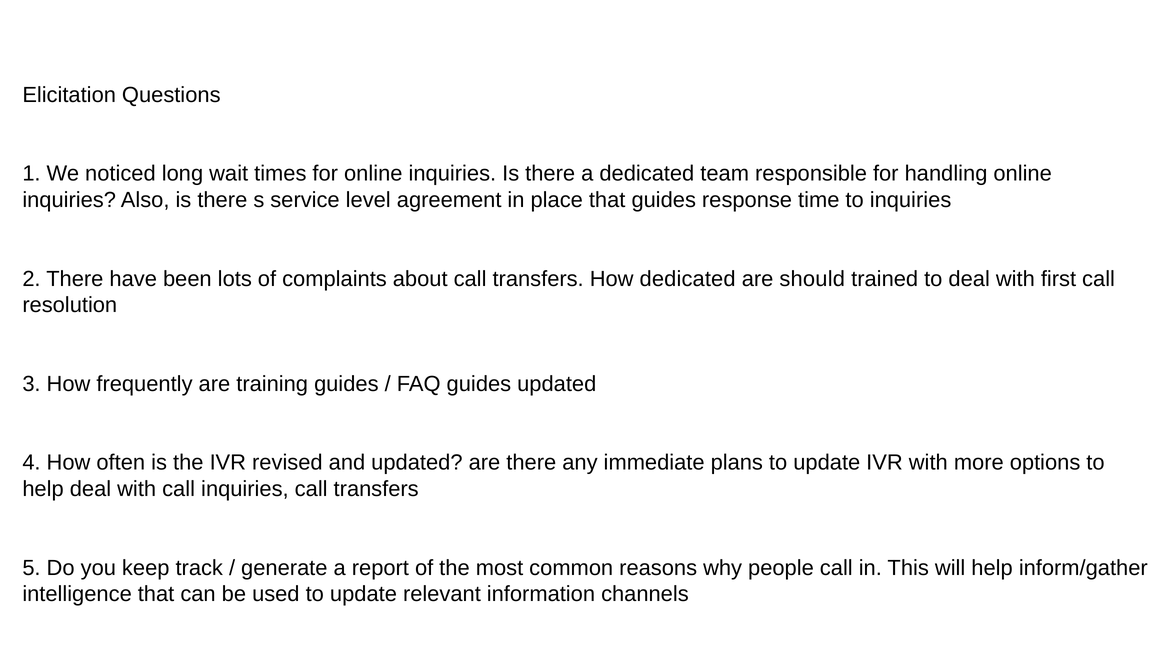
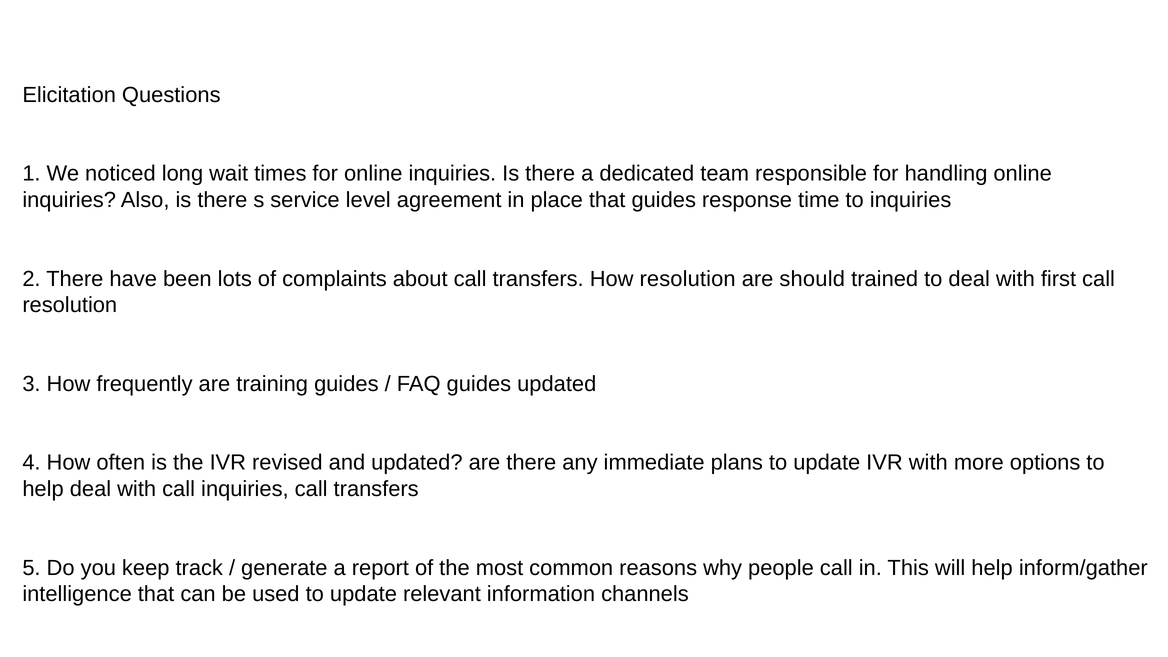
How dedicated: dedicated -> resolution
